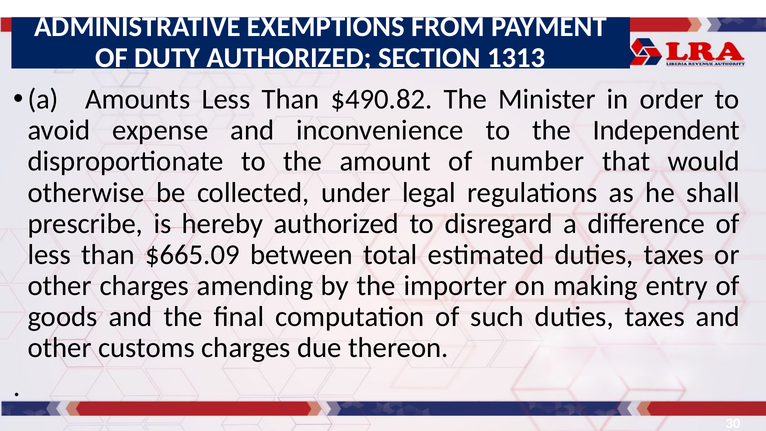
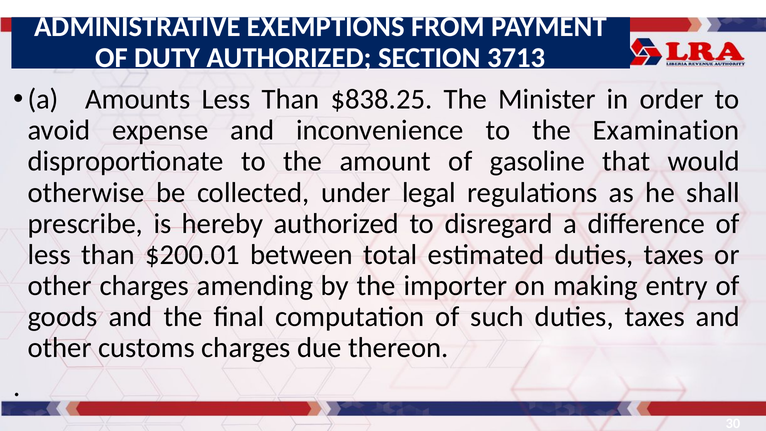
1313: 1313 -> 3713
$490.82: $490.82 -> $838.25
Independent: Independent -> Examination
number: number -> gasoline
$665.09: $665.09 -> $200.01
